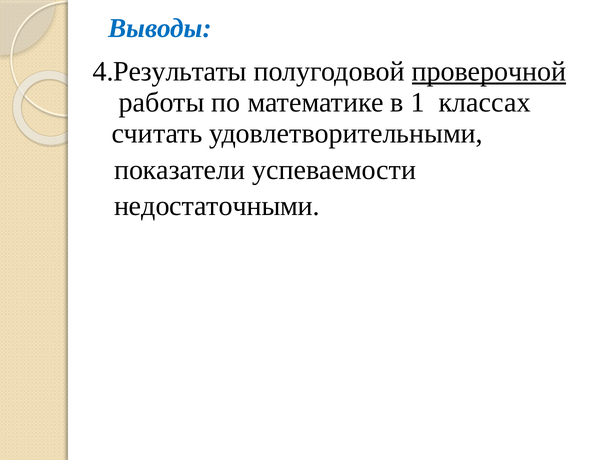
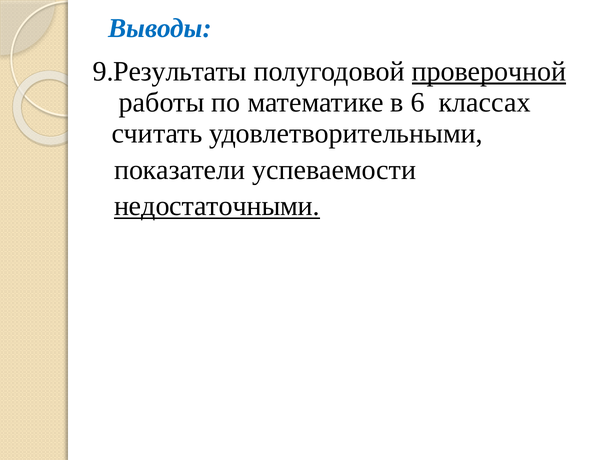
4.Результаты: 4.Результаты -> 9.Результаты
1: 1 -> 6
недостаточными underline: none -> present
